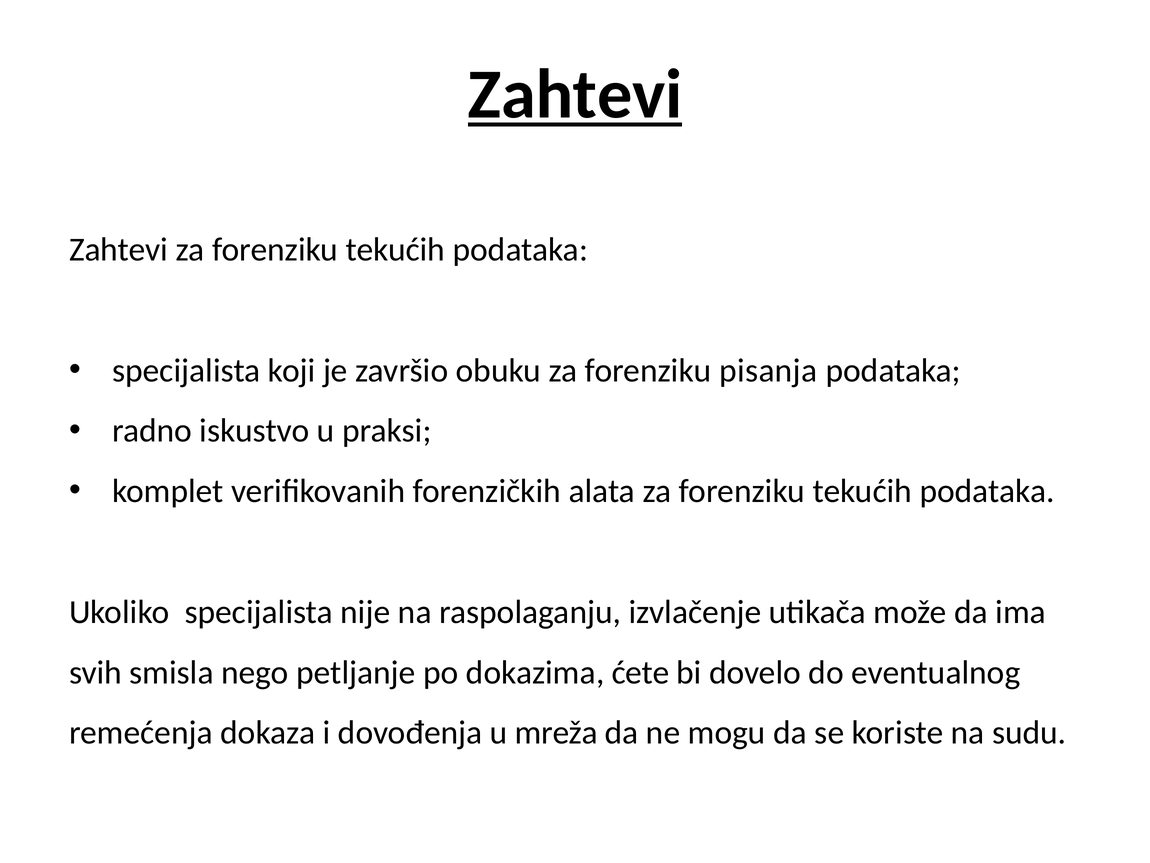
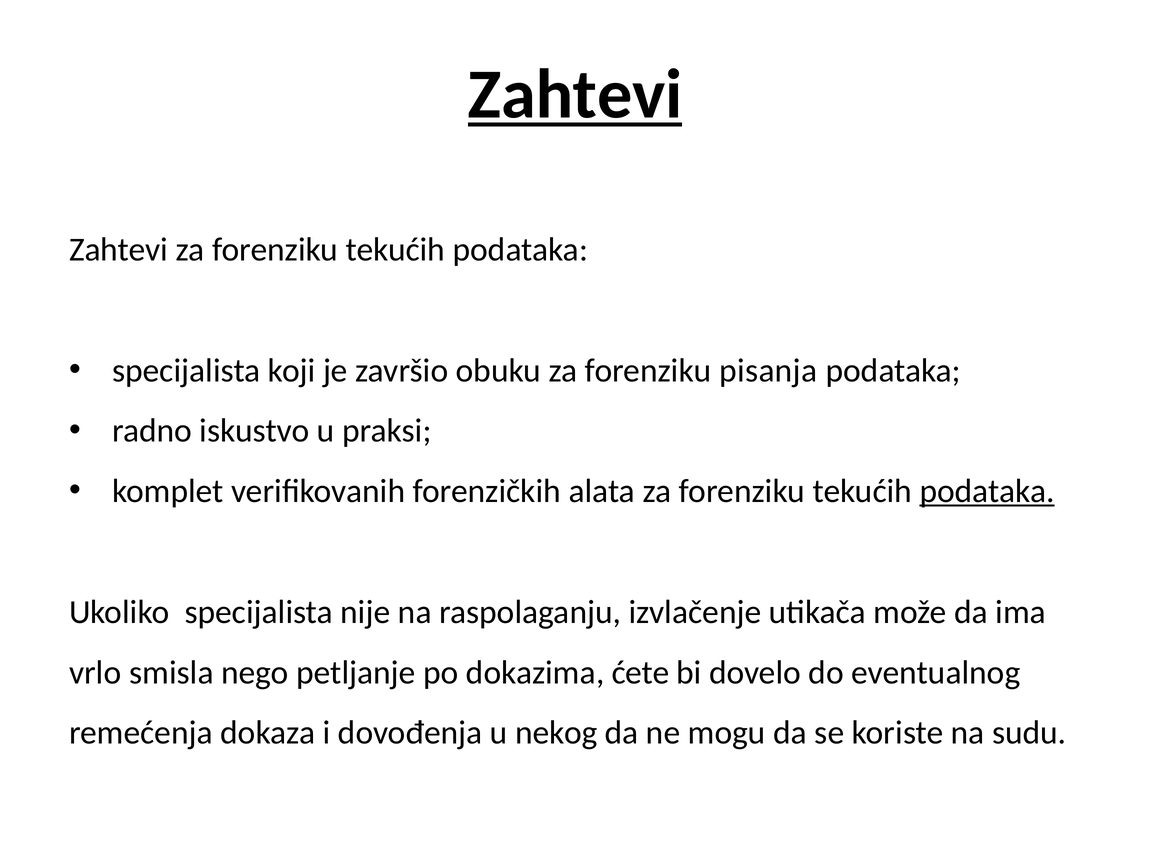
podataka at (987, 491) underline: none -> present
svih: svih -> vrlo
mreža: mreža -> nekog
